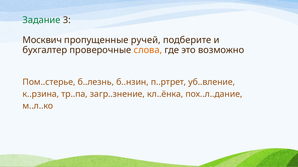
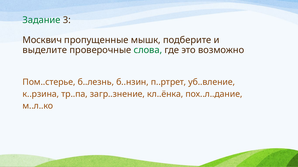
ручей: ручей -> мышк
бухгалтер: бухгалтер -> выделите
слова colour: orange -> green
